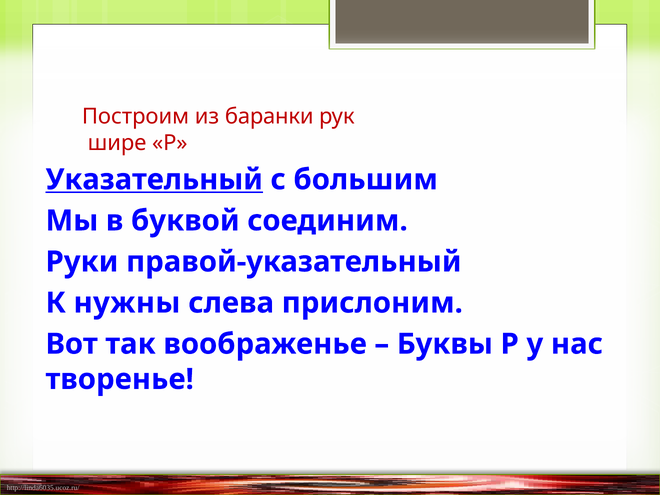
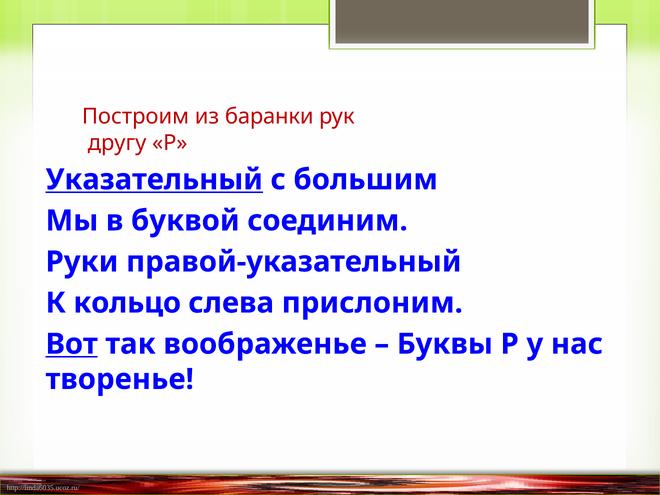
шире: шире -> другу
нужны: нужны -> кольцо
Вот underline: none -> present
